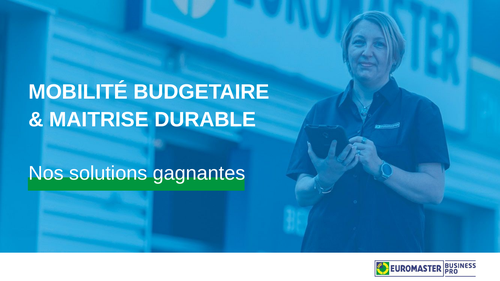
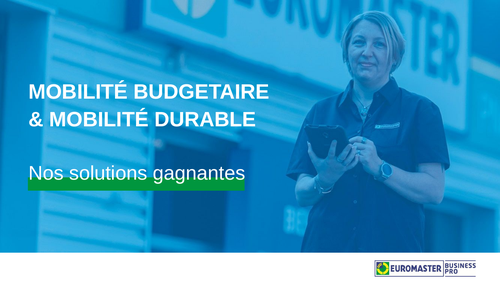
MAITRISE at (99, 120): MAITRISE -> MOBILITÉ
